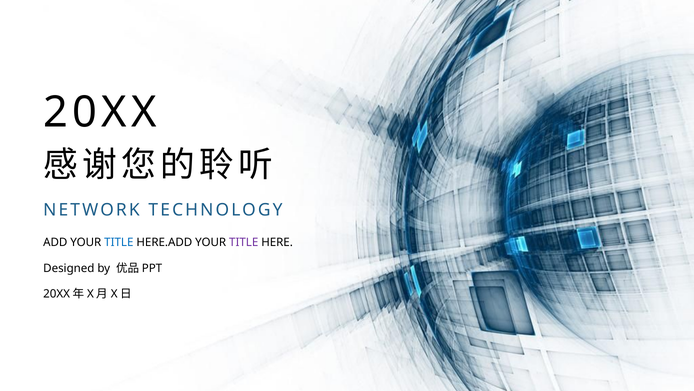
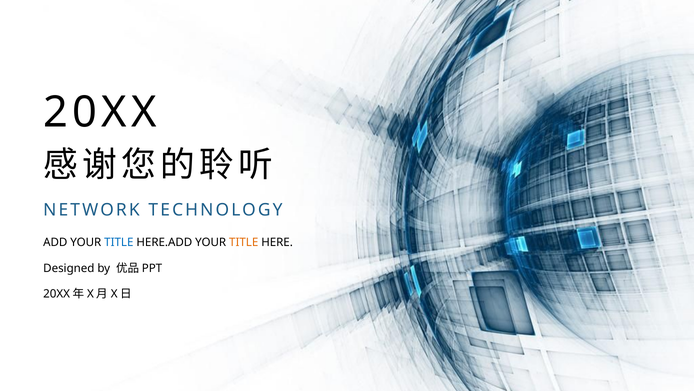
TITLE at (244, 242) colour: purple -> orange
